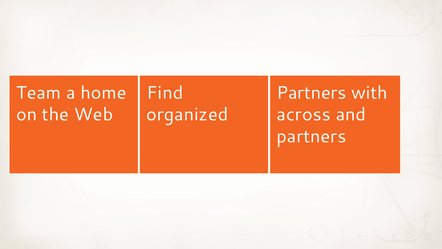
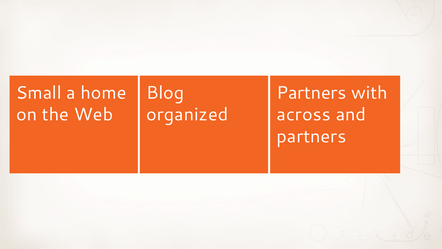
Team: Team -> Small
Find: Find -> Blog
